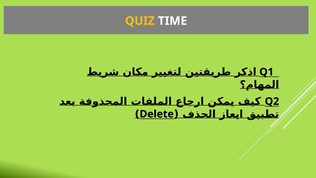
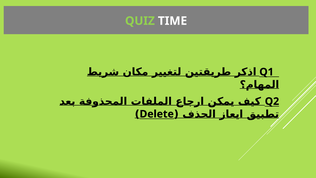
QUIZ colour: yellow -> light green
